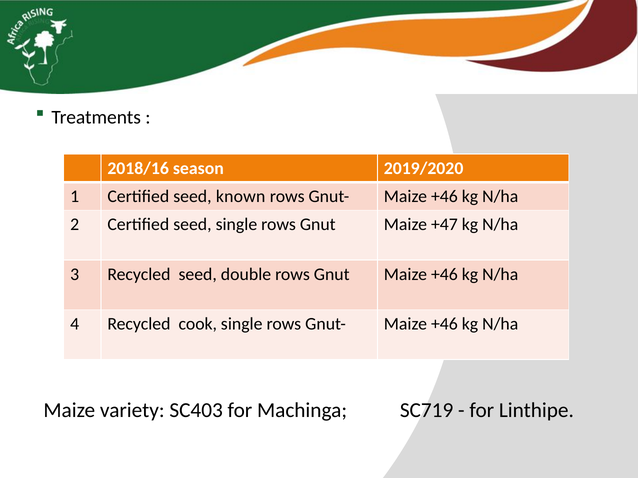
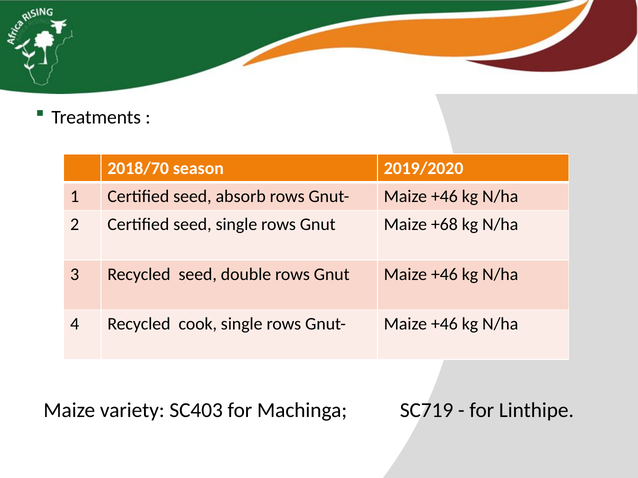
2018/16: 2018/16 -> 2018/70
known: known -> absorb
+47: +47 -> +68
